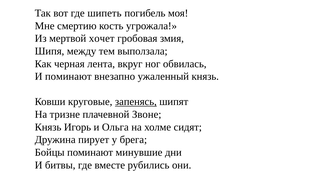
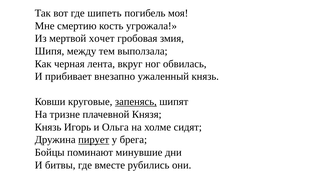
И поминают: поминают -> прибивает
Звоне: Звоне -> Князя
пирует underline: none -> present
